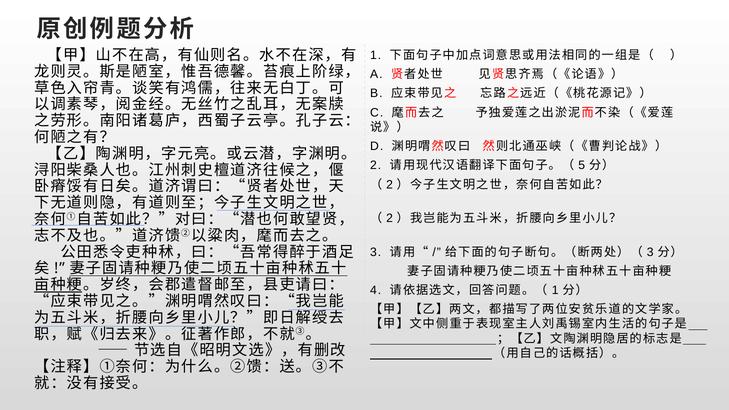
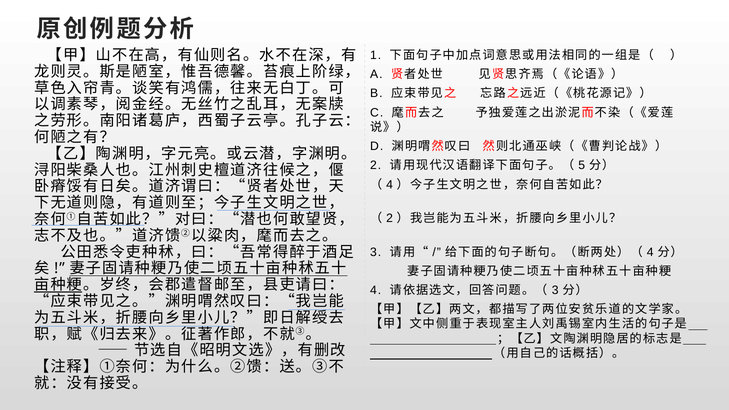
2 at (390, 185): 2 -> 4
3 at (650, 252): 3 -> 4
1 at (555, 290): 1 -> 3
